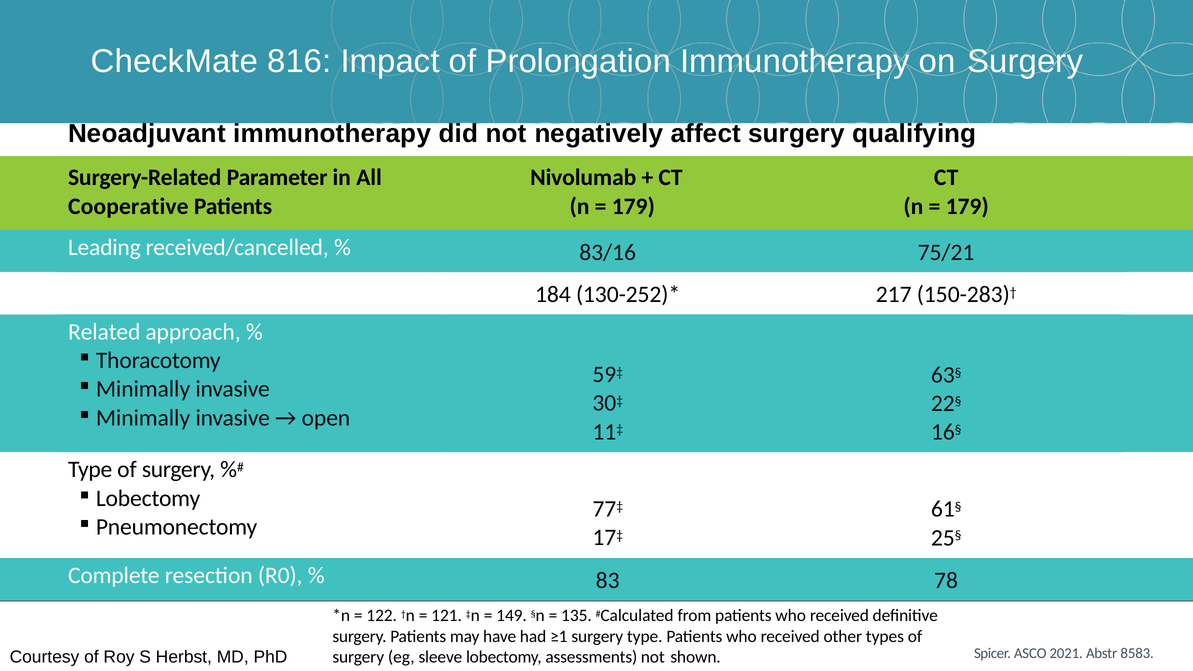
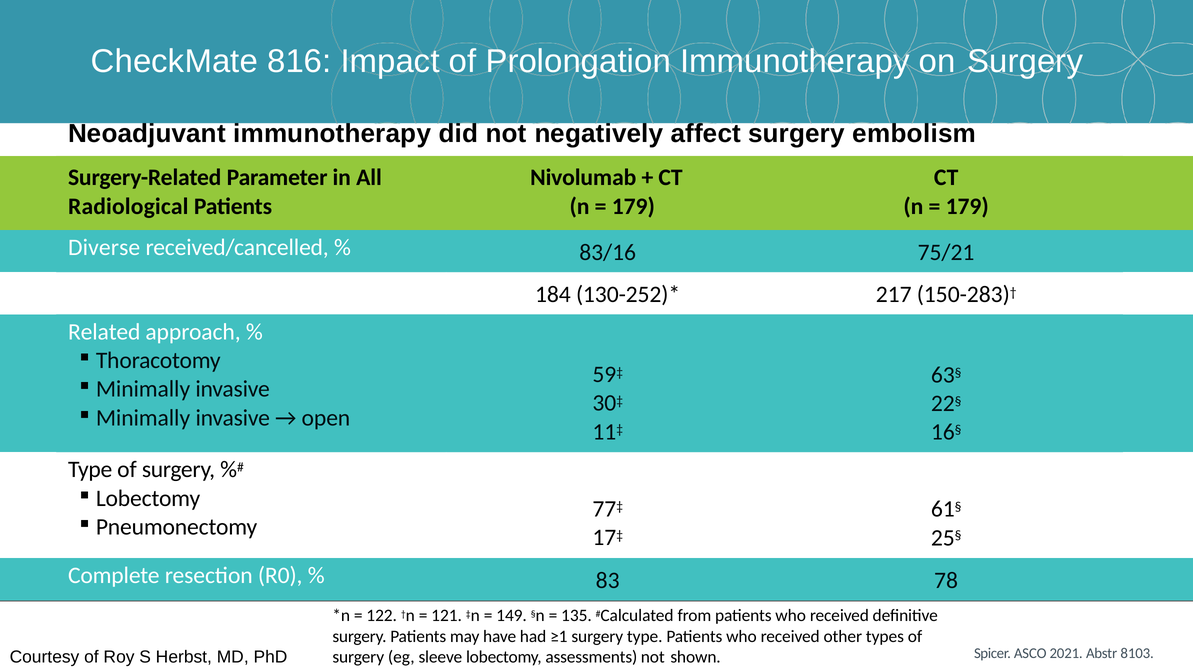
qualifying: qualifying -> embolism
Cooperative: Cooperative -> Radiological
Leading: Leading -> Diverse
8583: 8583 -> 8103
